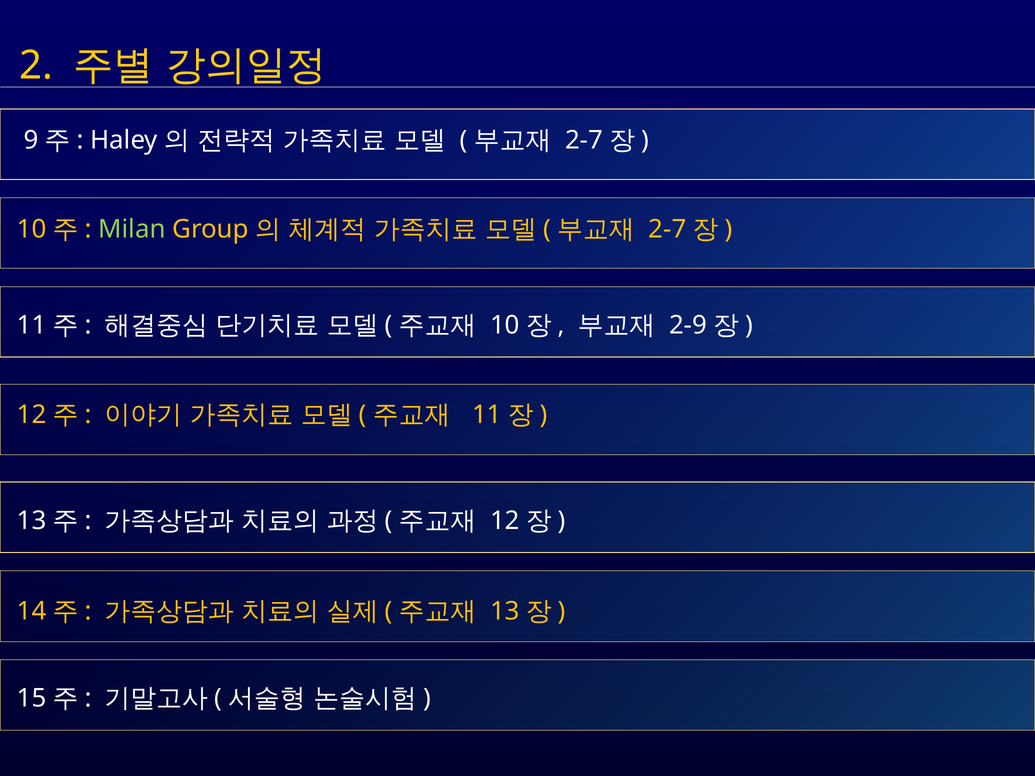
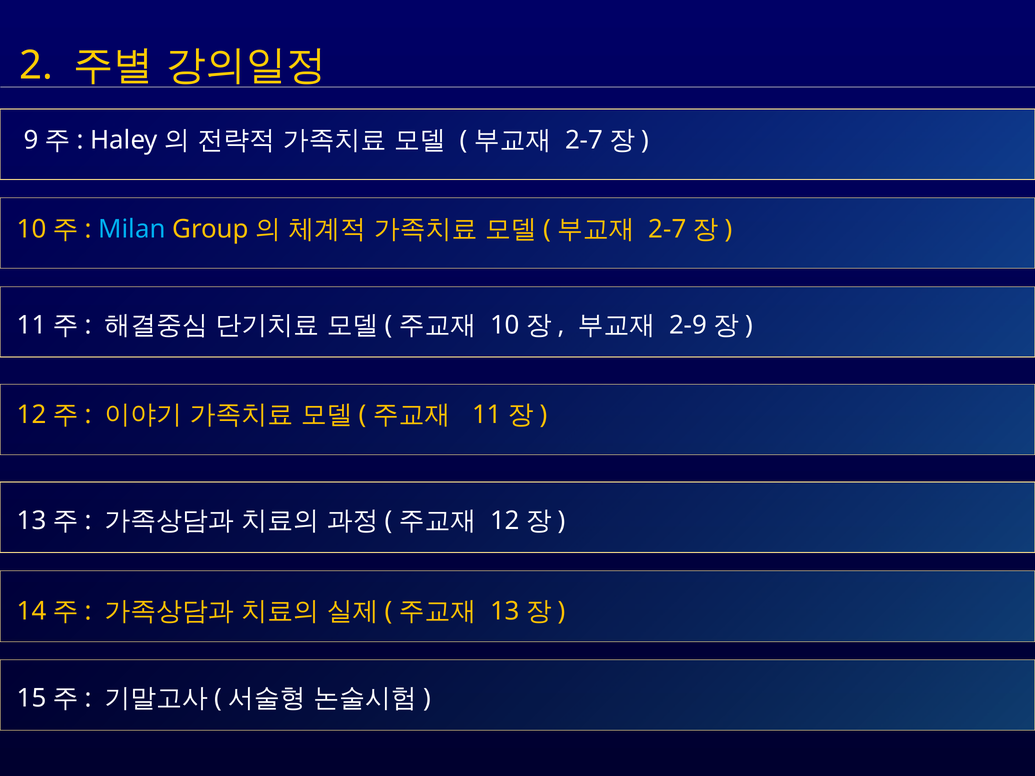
Milan colour: light green -> light blue
